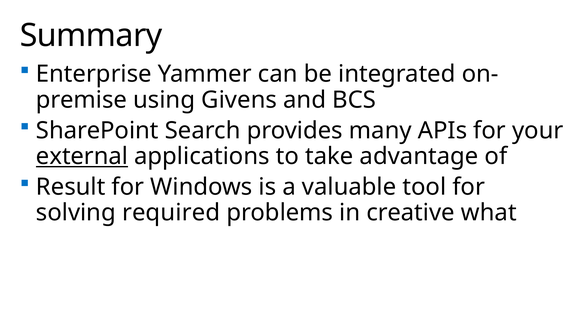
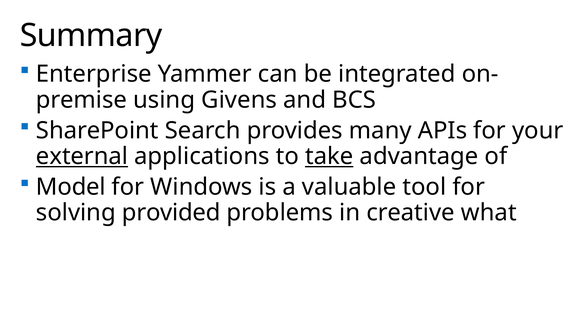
take underline: none -> present
Result: Result -> Model
required: required -> provided
